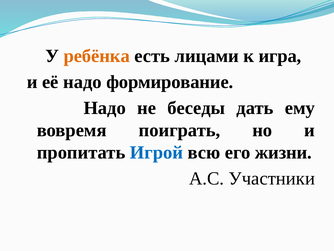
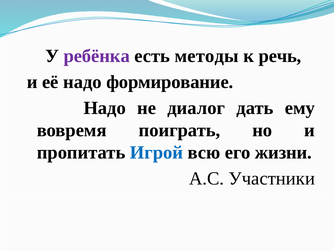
ребёнка colour: orange -> purple
лицами: лицами -> методы
игра: игра -> речь
беседы: беседы -> диалог
